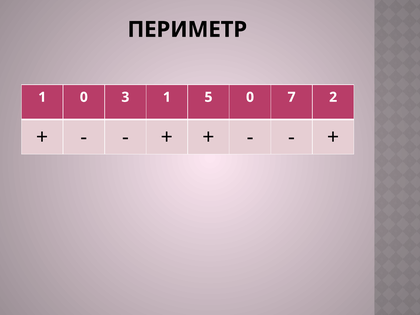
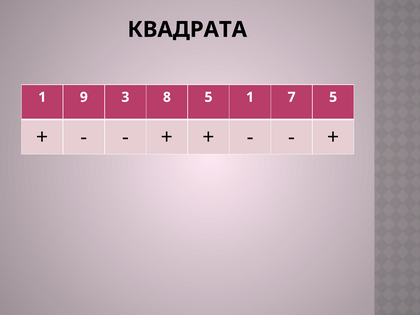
ПЕРИМЕТР: ПЕРИМЕТР -> КВАДРАТА
1 0: 0 -> 9
3 1: 1 -> 8
5 0: 0 -> 1
7 2: 2 -> 5
